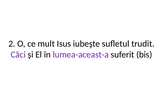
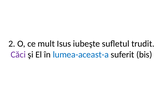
lumea-aceast-a colour: purple -> blue
